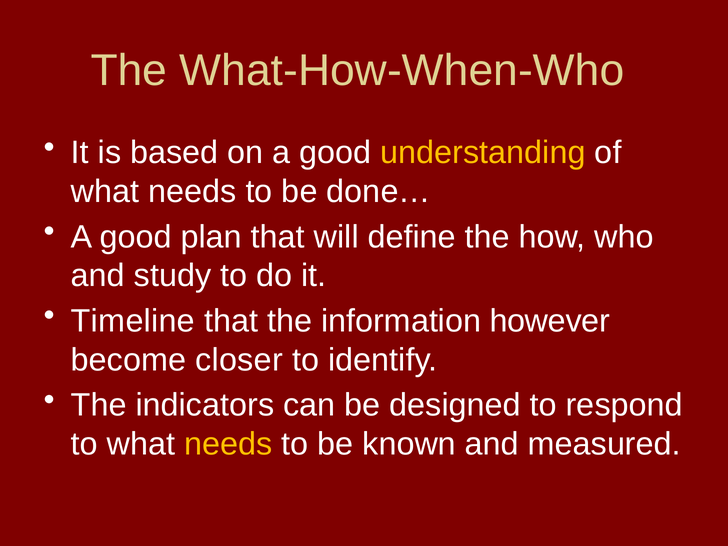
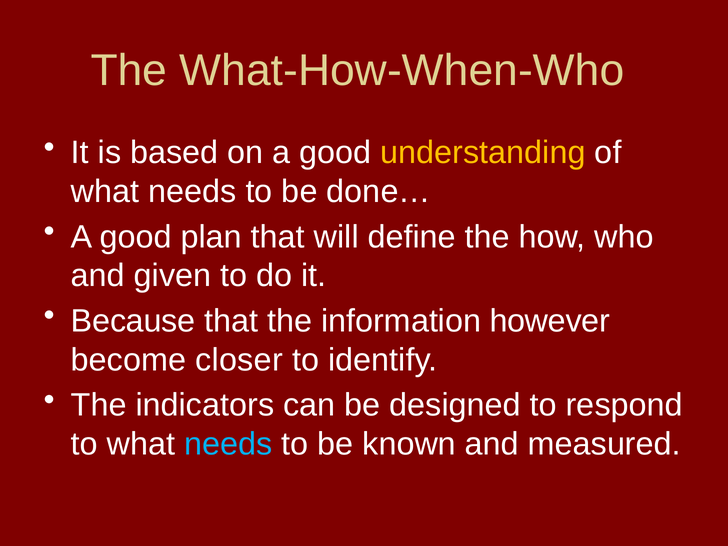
study: study -> given
Timeline: Timeline -> Because
needs at (228, 444) colour: yellow -> light blue
